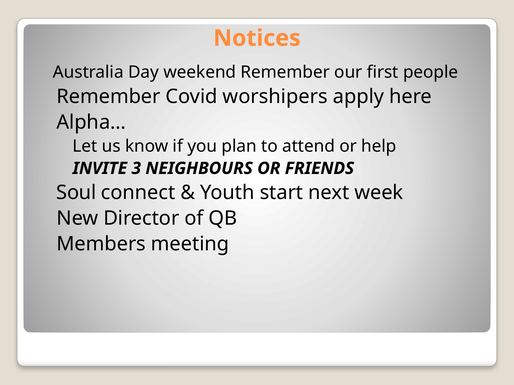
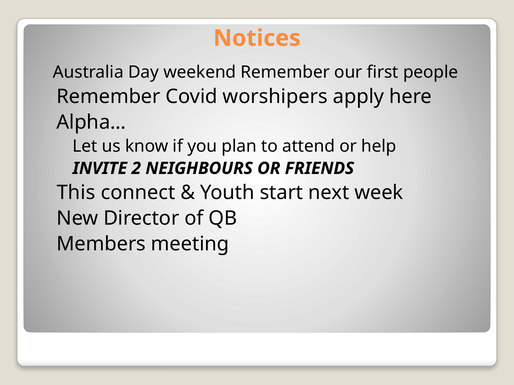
3: 3 -> 2
Soul: Soul -> This
